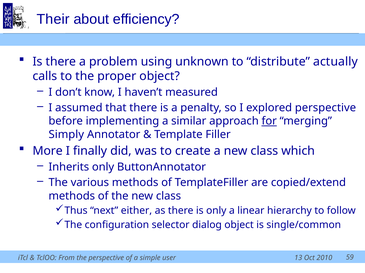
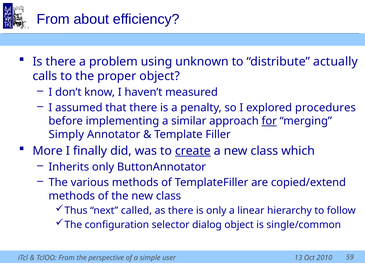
Their at (53, 19): Their -> From
explored perspective: perspective -> procedures
create underline: none -> present
either: either -> called
